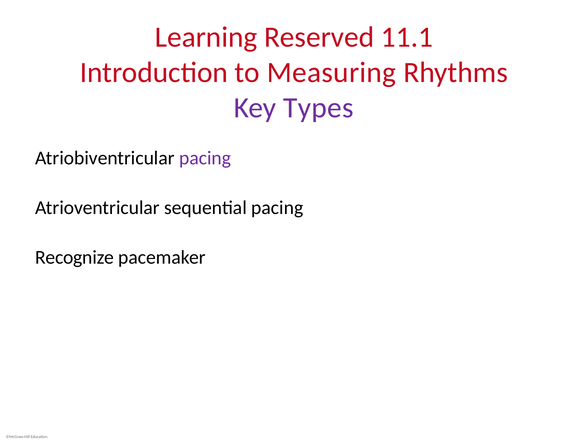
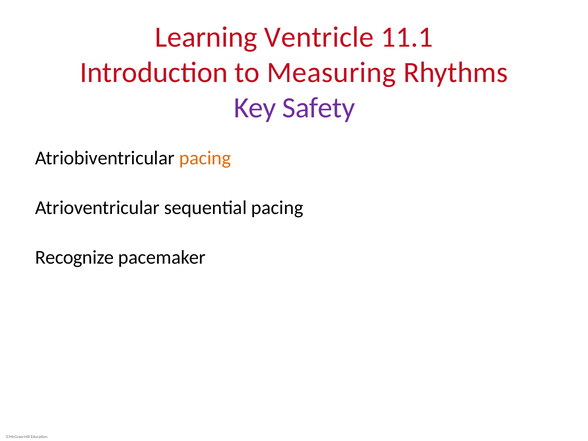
Reserved: Reserved -> Ventricle
Types: Types -> Safety
pacing at (205, 158) colour: purple -> orange
